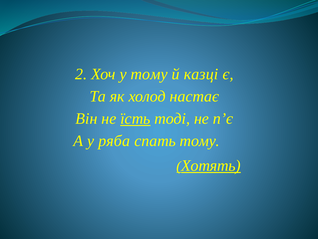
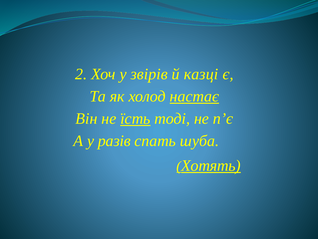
у тому: тому -> звірів
настає underline: none -> present
ряба: ряба -> разів
спать тому: тому -> шуба
